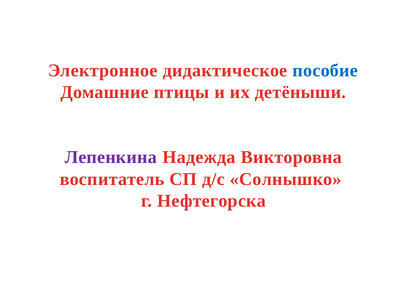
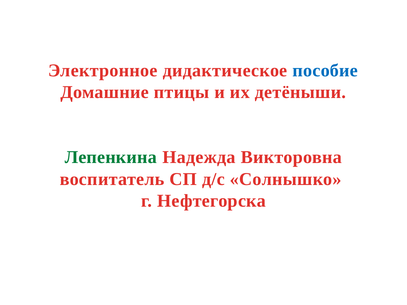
Лепенкина colour: purple -> green
